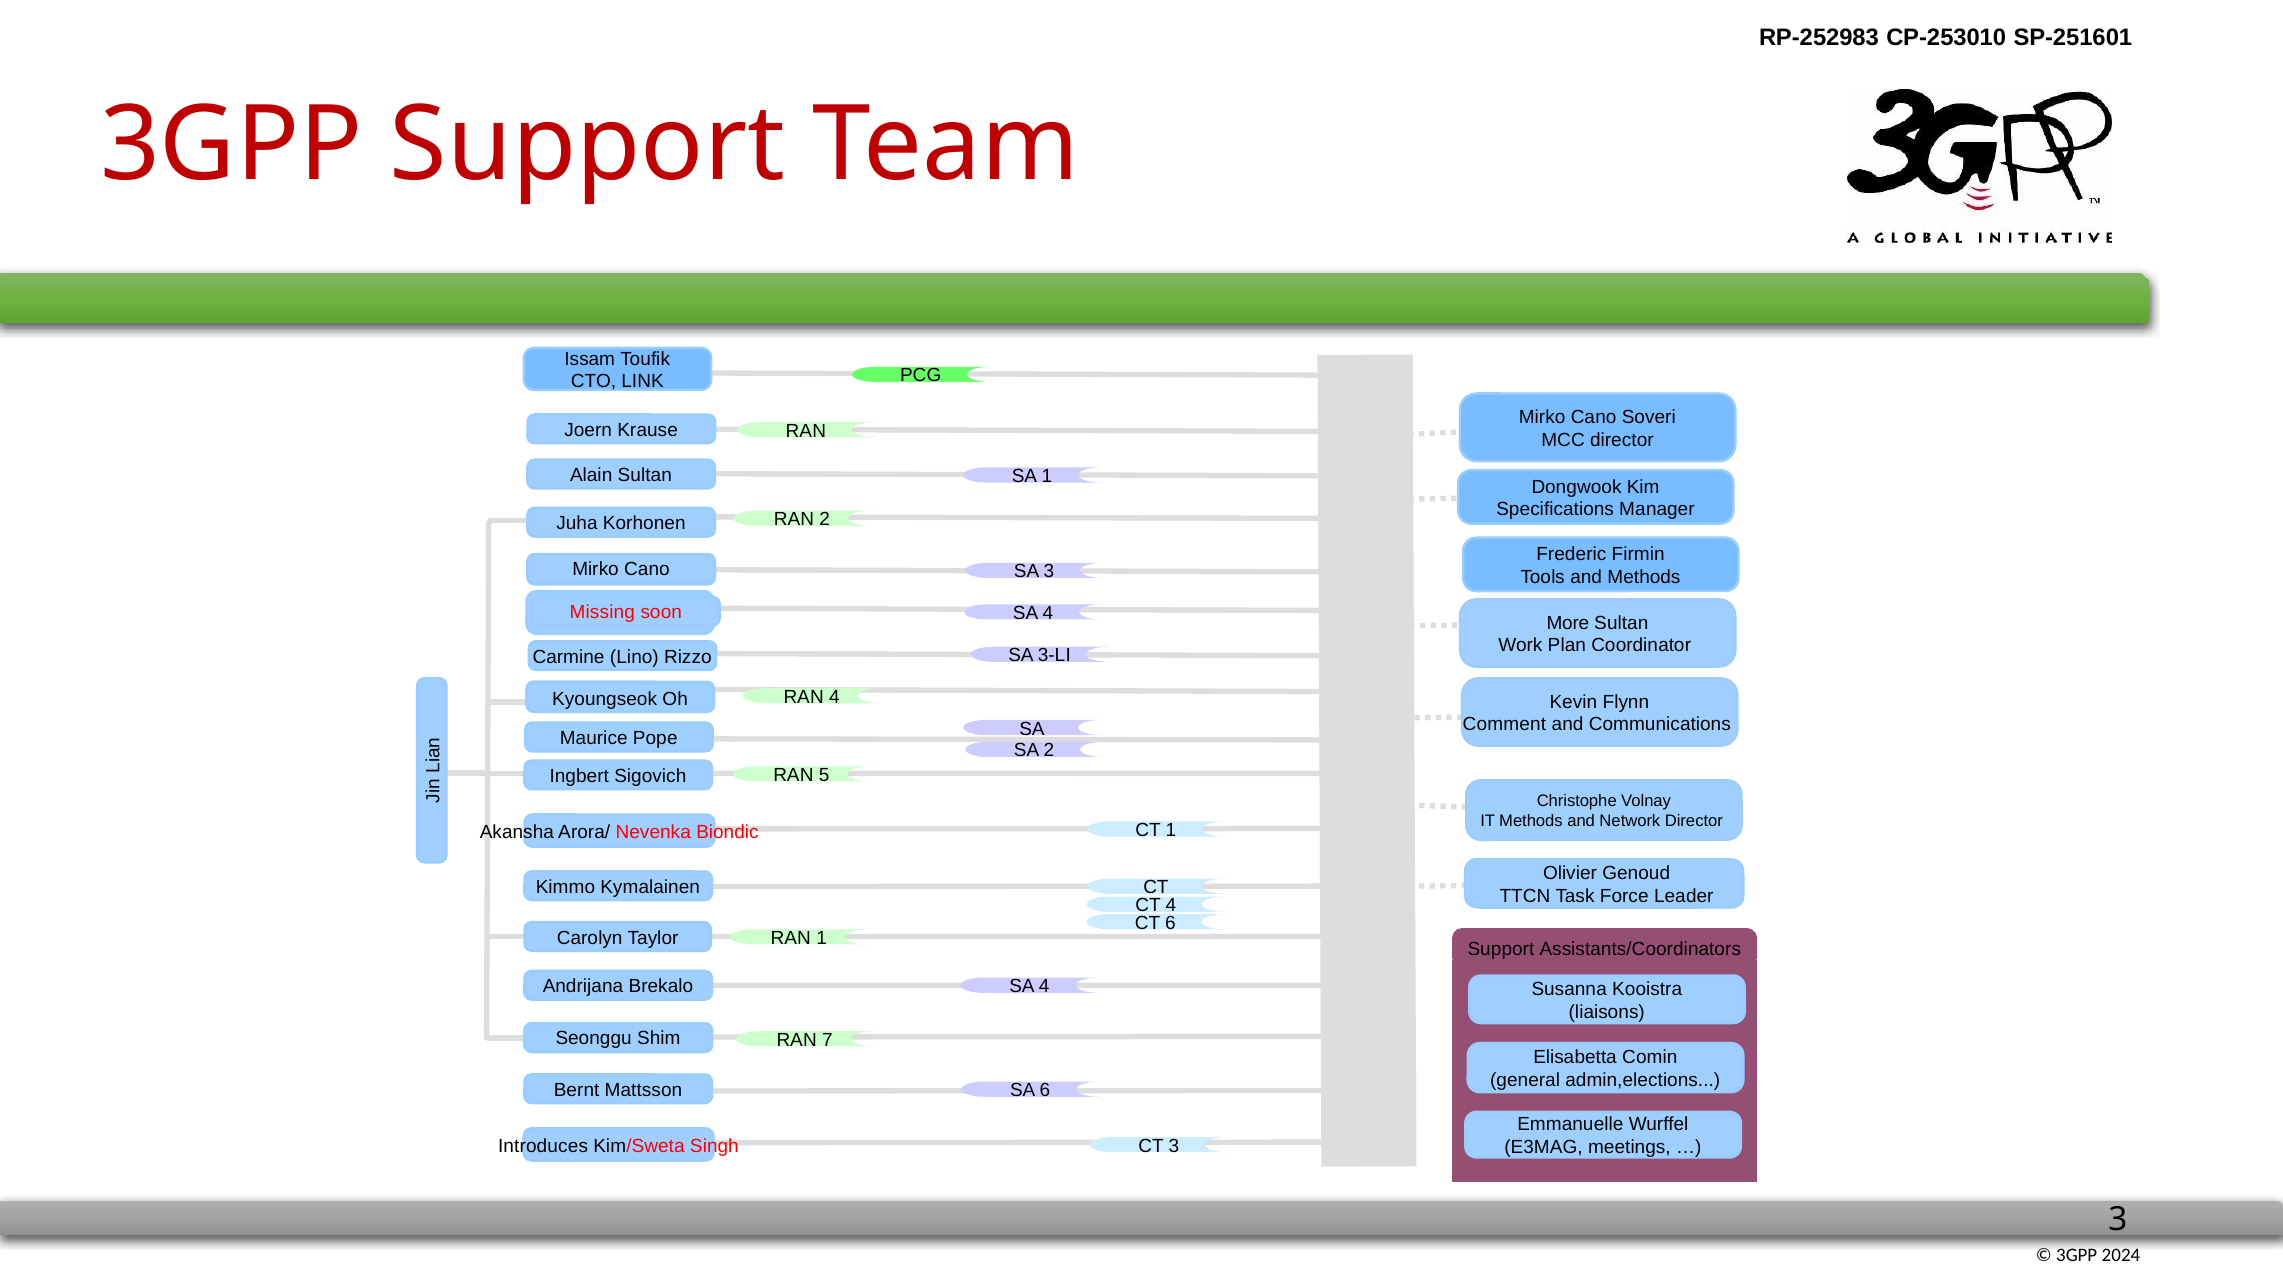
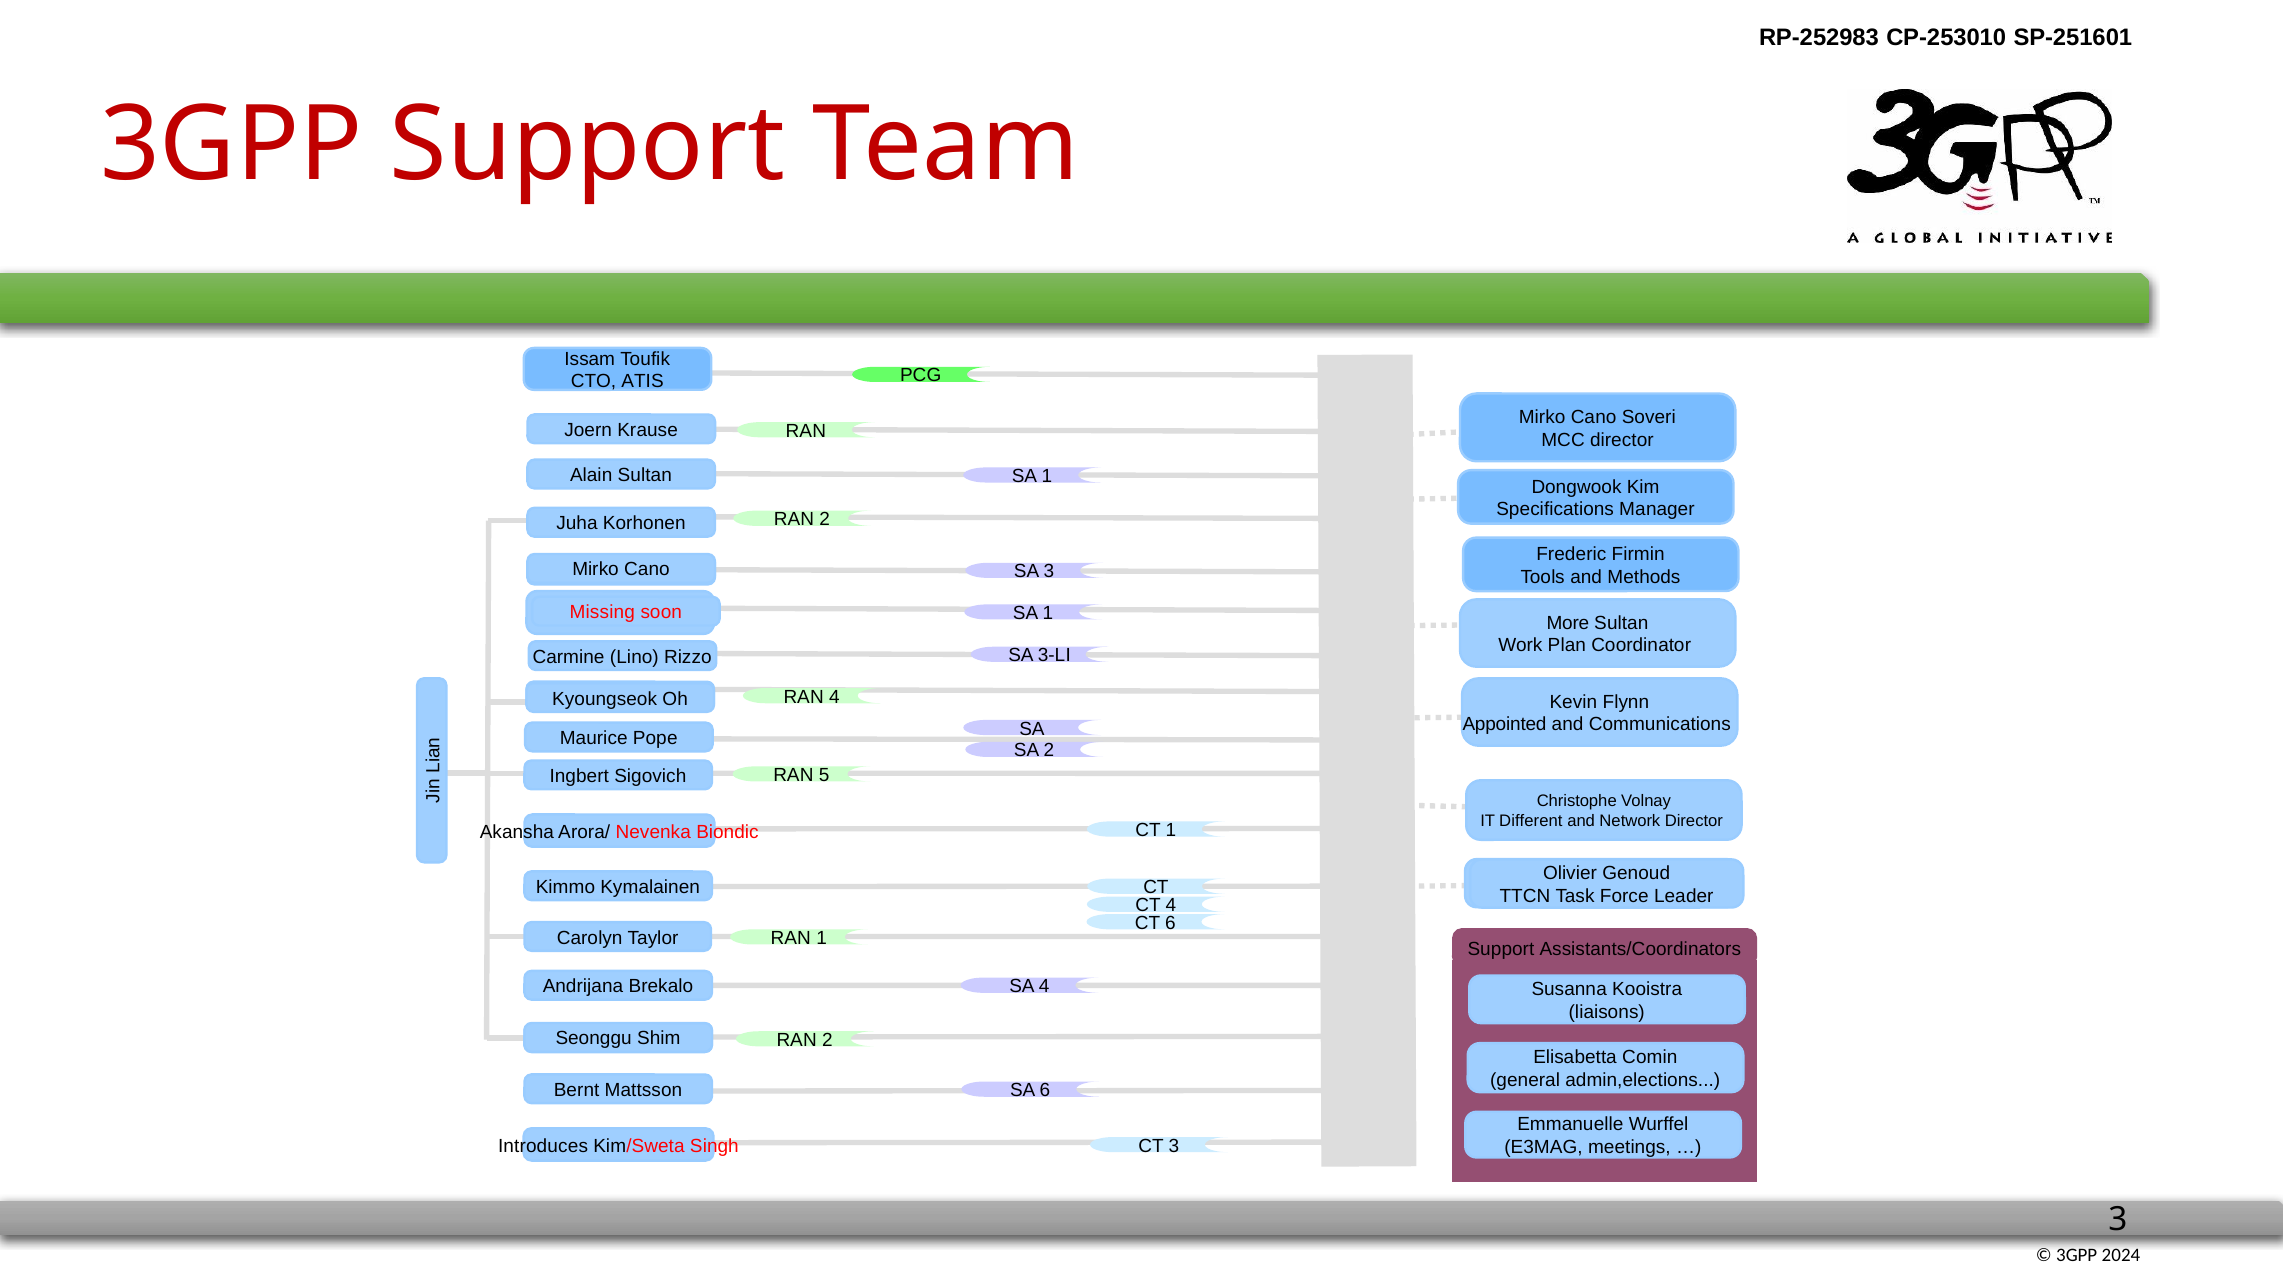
LINK: LINK -> ATIS
4 at (1048, 613): 4 -> 1
Comment: Comment -> Appointed
IT Methods: Methods -> Different
7 at (827, 1040): 7 -> 2
